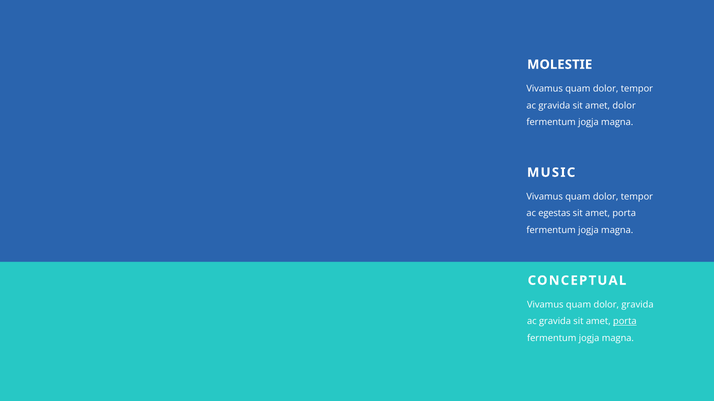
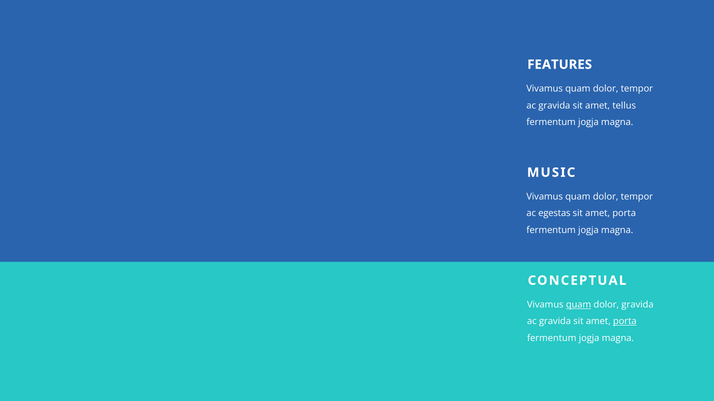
MOLESTIE: MOLESTIE -> FEATURES
amet dolor: dolor -> tellus
quam at (579, 305) underline: none -> present
